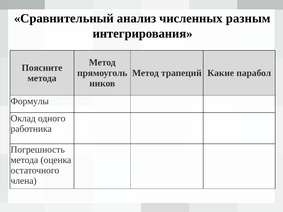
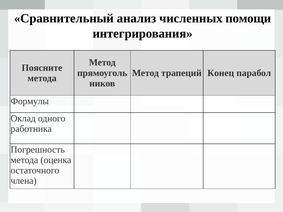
разным: разным -> помощи
Какие: Какие -> Конец
